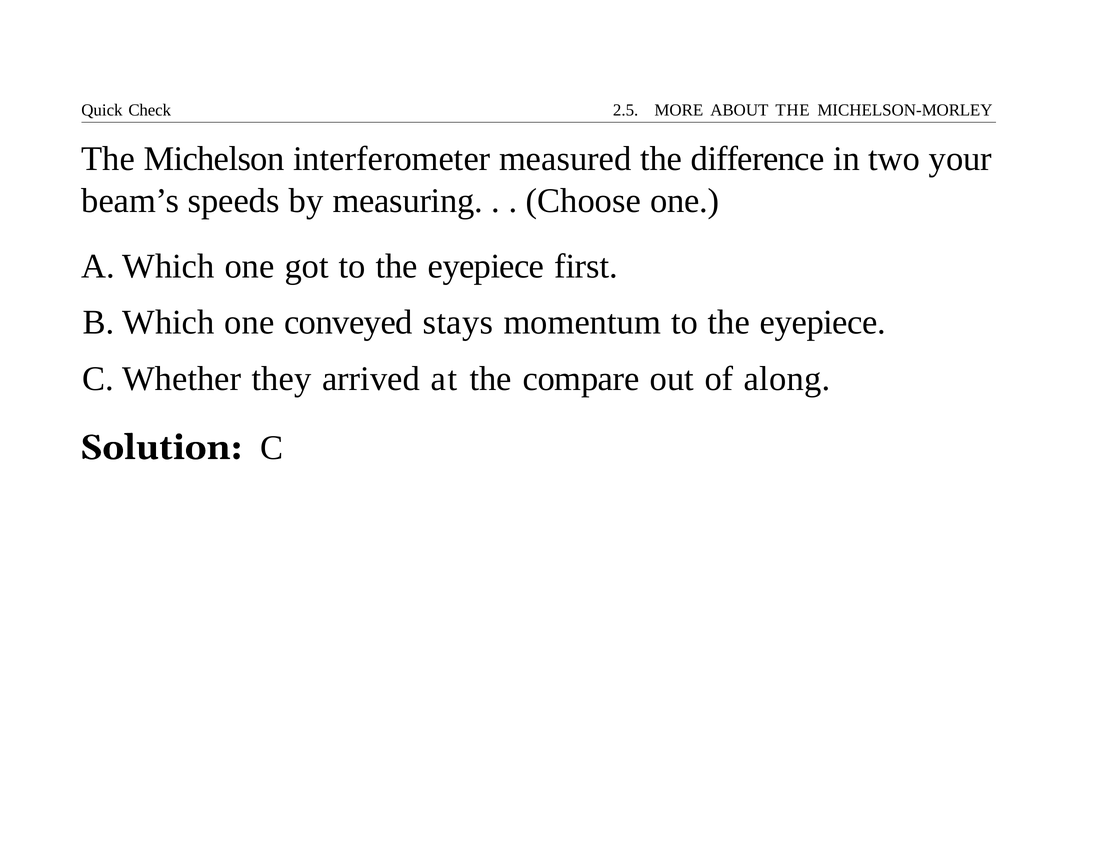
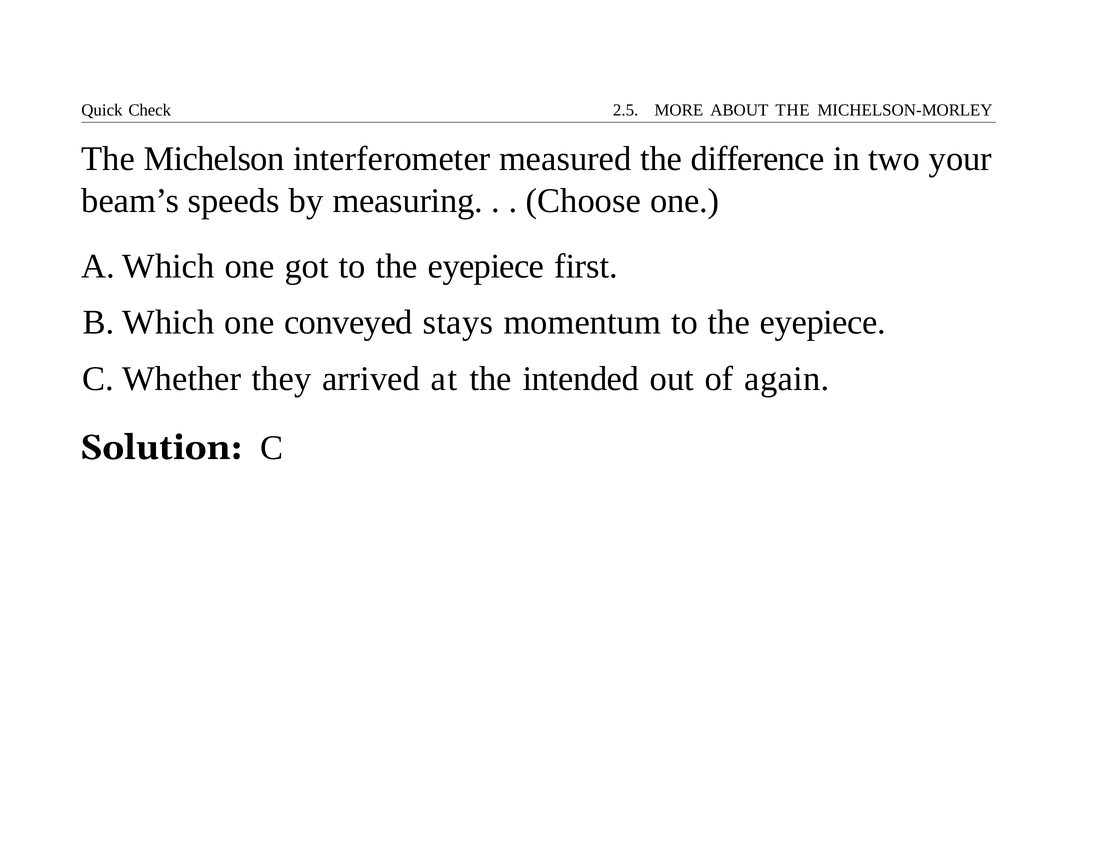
compare: compare -> intended
along: along -> again
